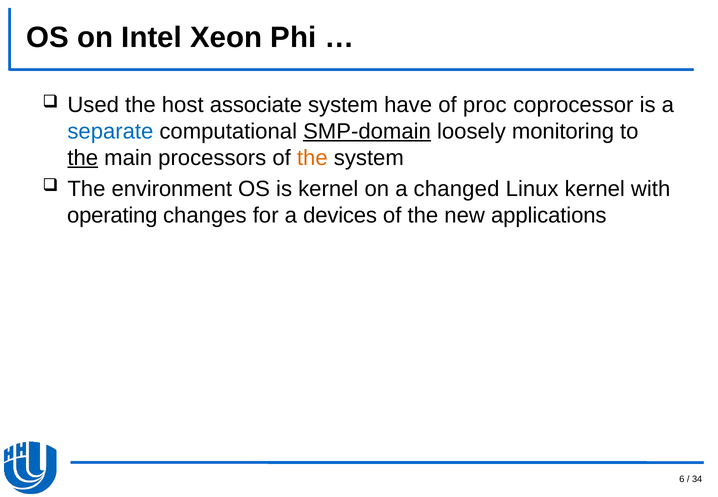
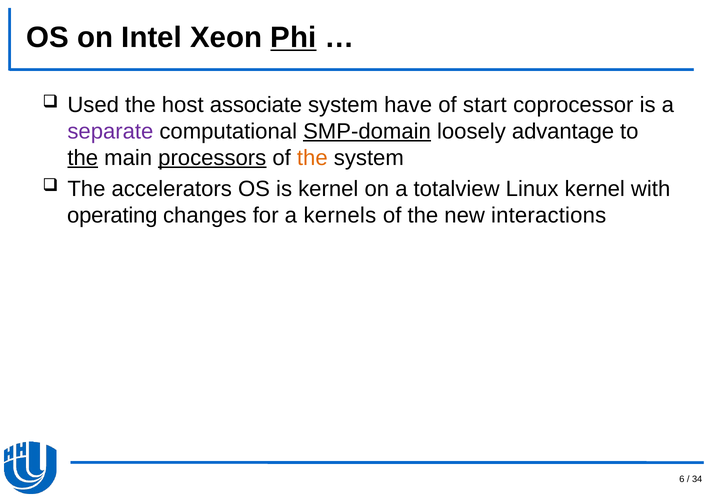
Phi underline: none -> present
proc: proc -> start
separate colour: blue -> purple
monitoring: monitoring -> advantage
processors underline: none -> present
environment: environment -> accelerators
changed: changed -> totalview
devices: devices -> kernels
applications: applications -> interactions
